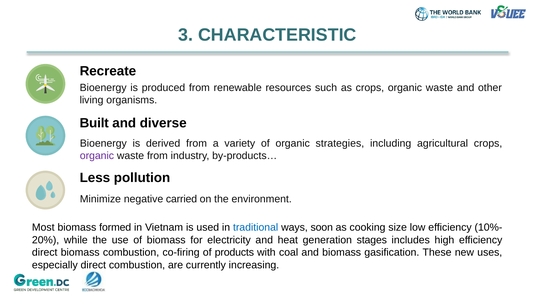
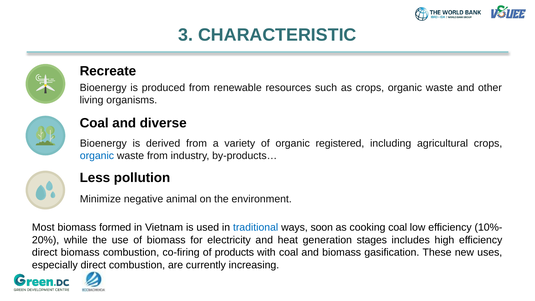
Built at (94, 123): Built -> Coal
strategies: strategies -> registered
organic at (97, 156) colour: purple -> blue
carried: carried -> animal
cooking size: size -> coal
